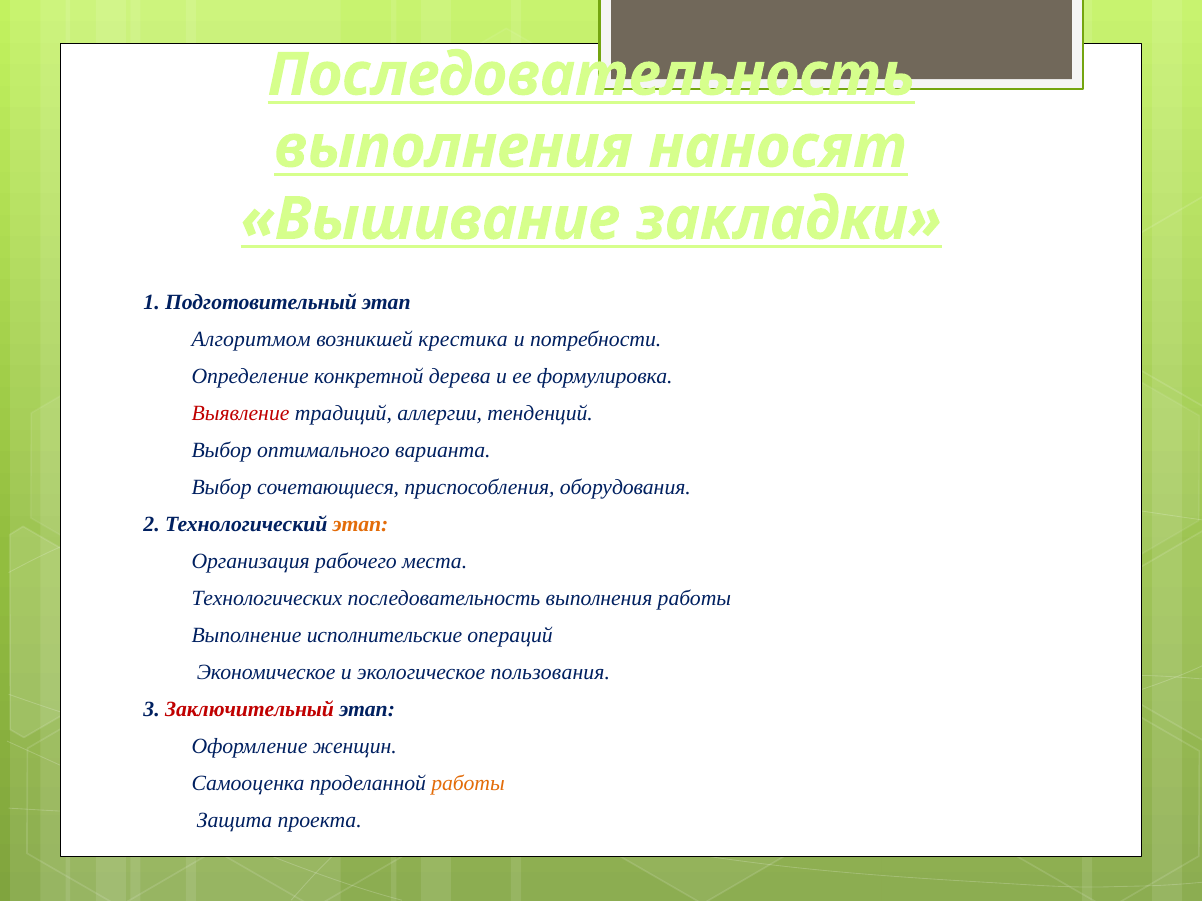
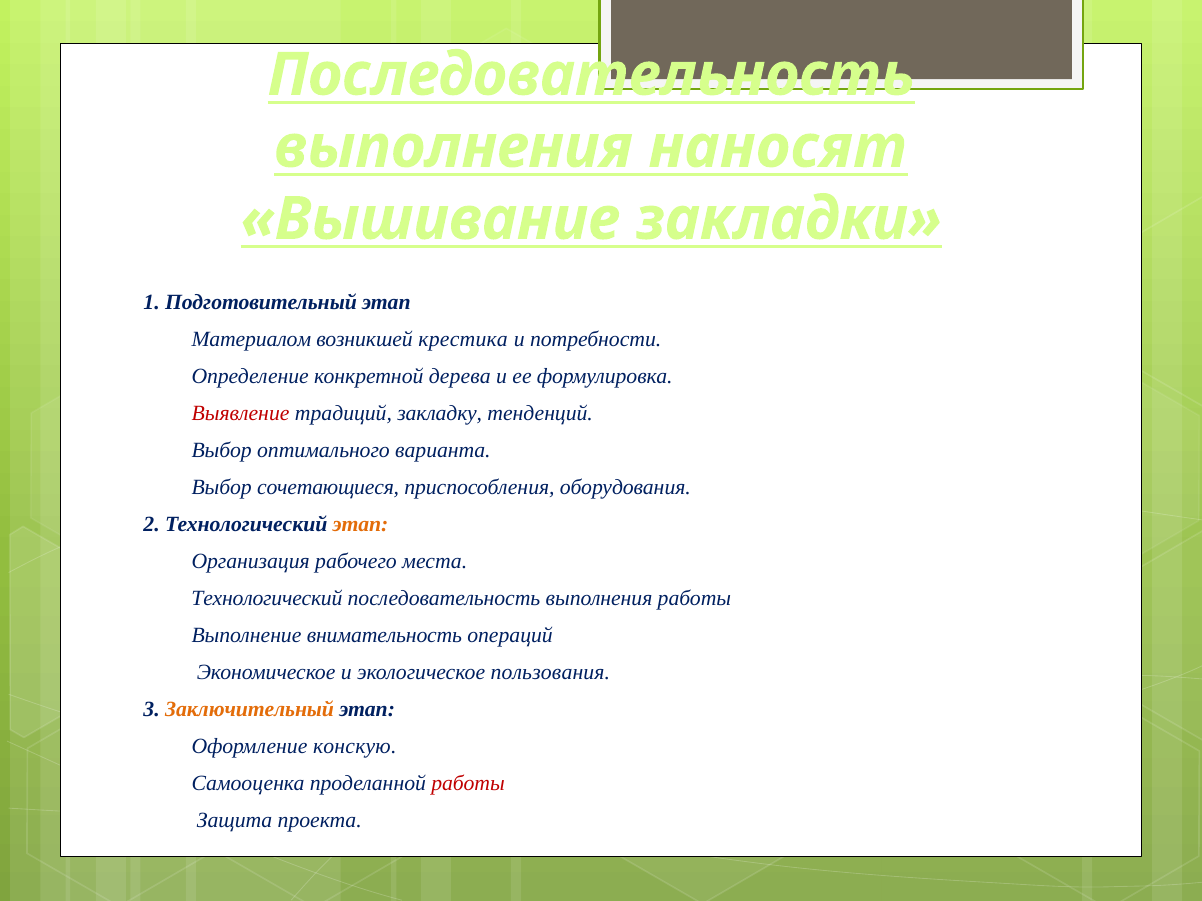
Алгоритмом: Алгоритмом -> Материалом
аллергии: аллергии -> закладку
Технологических at (267, 598): Технологических -> Технологический
исполнительские: исполнительские -> внимательность
Заключительный colour: red -> orange
женщин: женщин -> конскую
работы at (468, 783) colour: orange -> red
